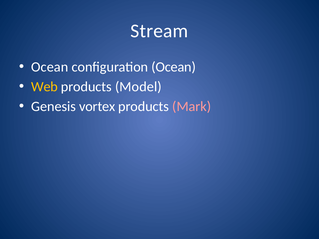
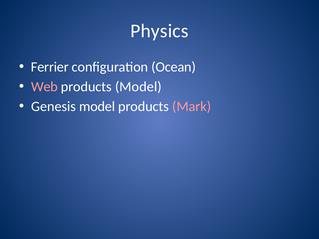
Stream: Stream -> Physics
Ocean at (50, 67): Ocean -> Ferrier
Web colour: yellow -> pink
Genesis vortex: vortex -> model
